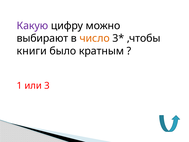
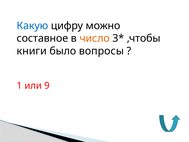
Какую colour: purple -> blue
выбирают: выбирают -> составное
кратным: кратным -> вопросы
3: 3 -> 9
